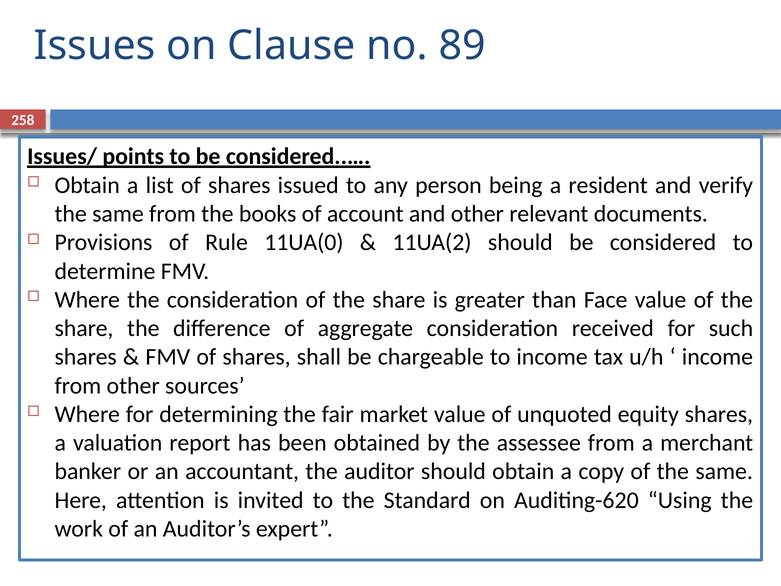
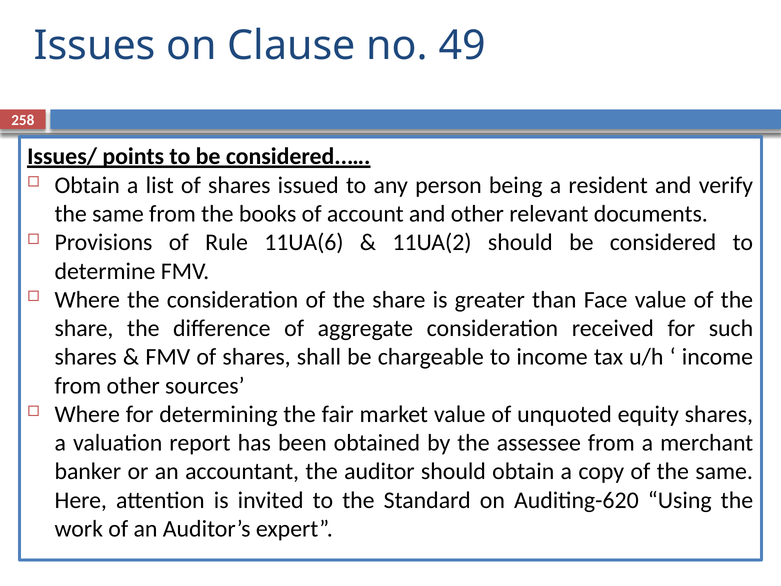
89: 89 -> 49
11UA(0: 11UA(0 -> 11UA(6
